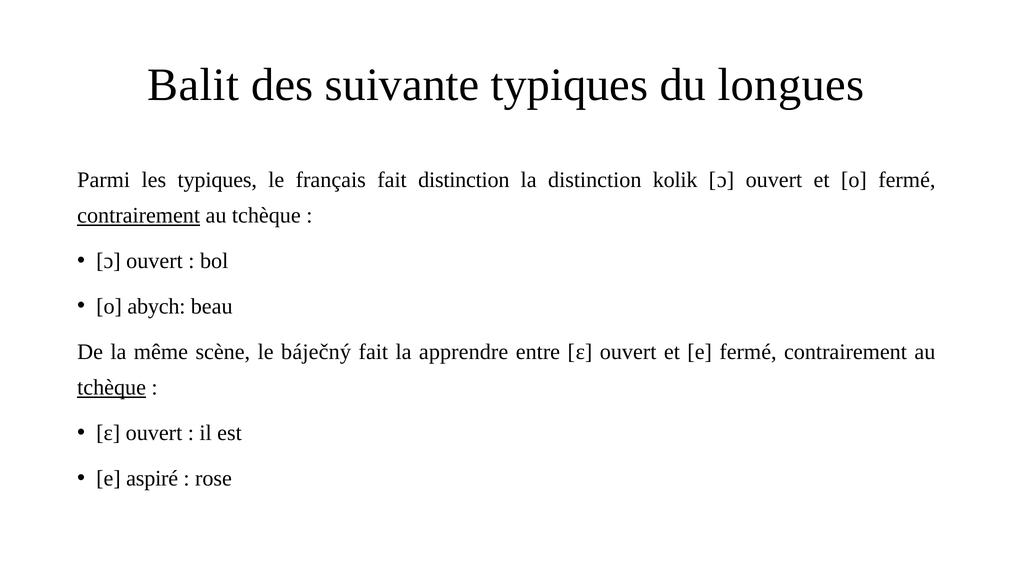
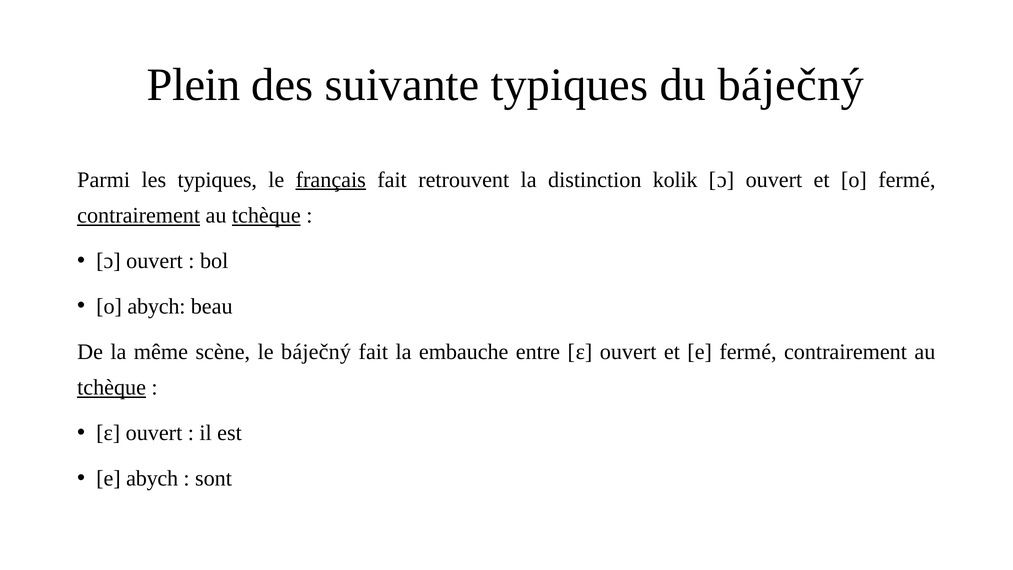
Balit: Balit -> Plein
du longues: longues -> báječný
français underline: none -> present
fait distinction: distinction -> retrouvent
tchèque at (266, 216) underline: none -> present
apprendre: apprendre -> embauche
e aspiré: aspiré -> abych
rose: rose -> sont
